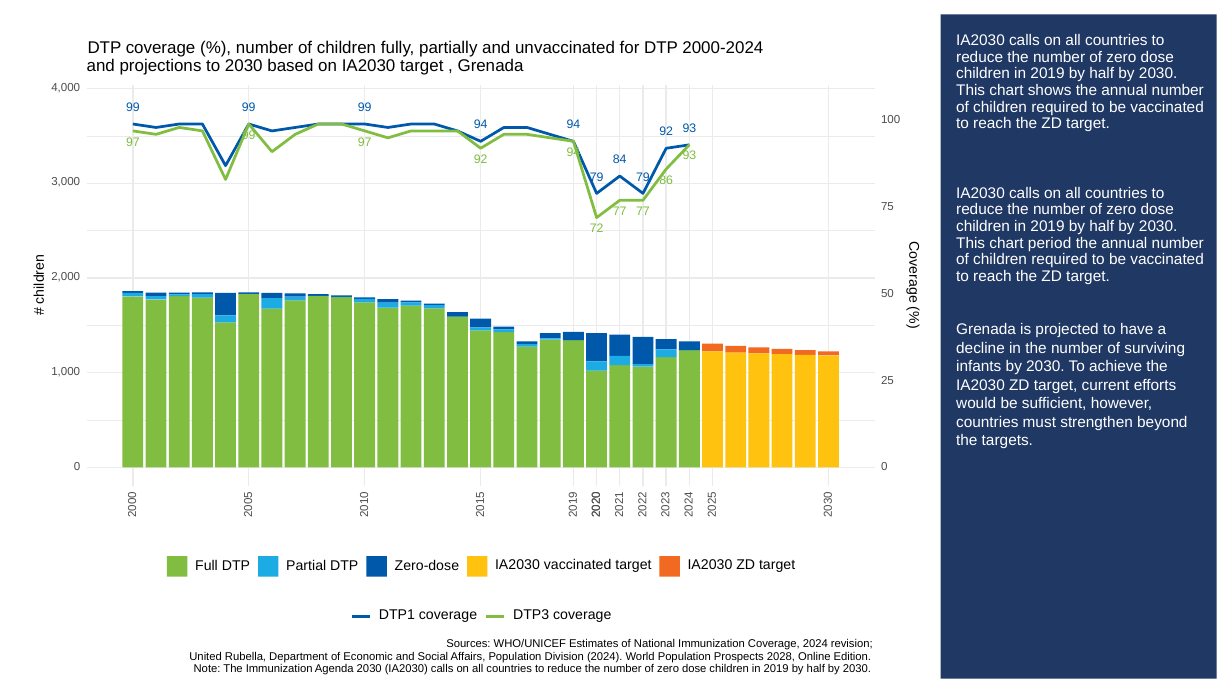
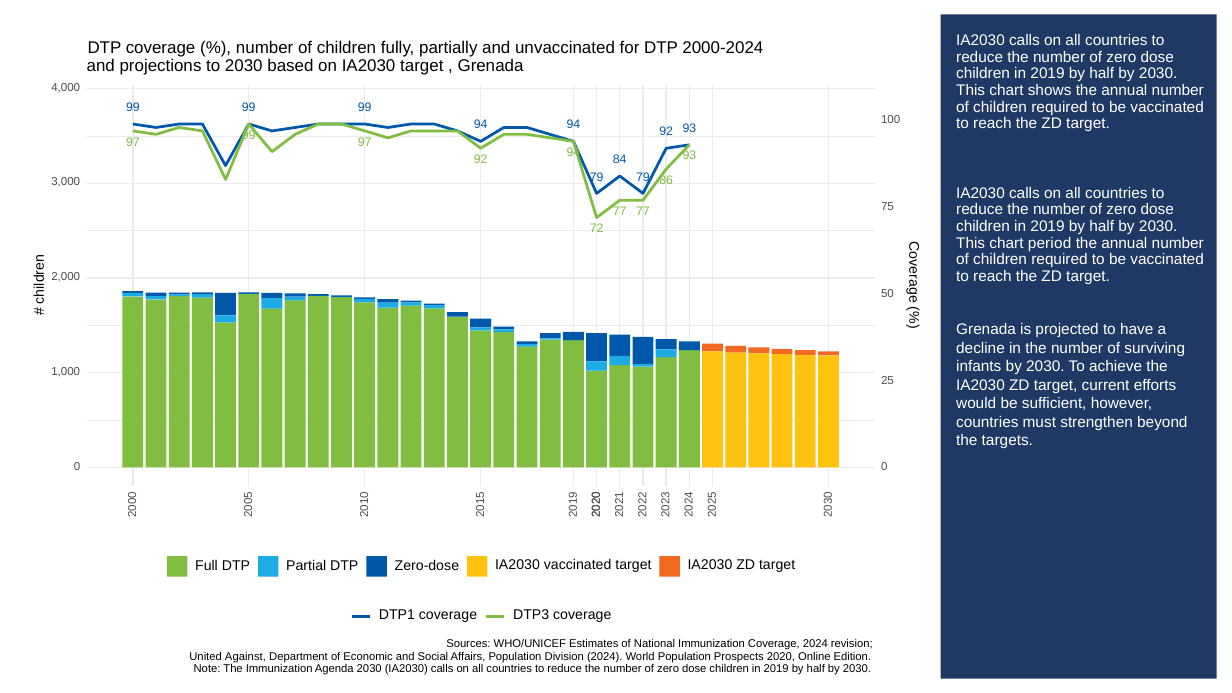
Rubella: Rubella -> Against
2028: 2028 -> 2020
